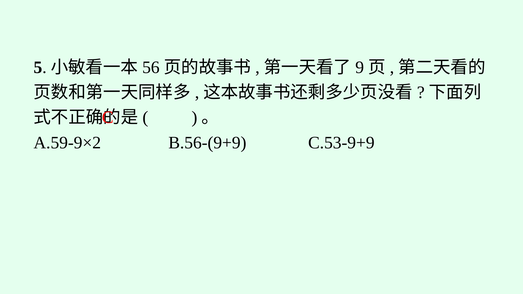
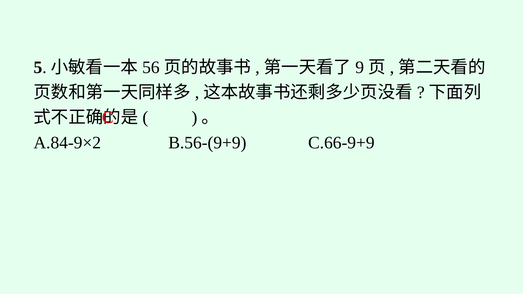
A.59-9×2: A.59-9×2 -> A.84-9×2
C.53-9+9: C.53-9+9 -> C.66-9+9
